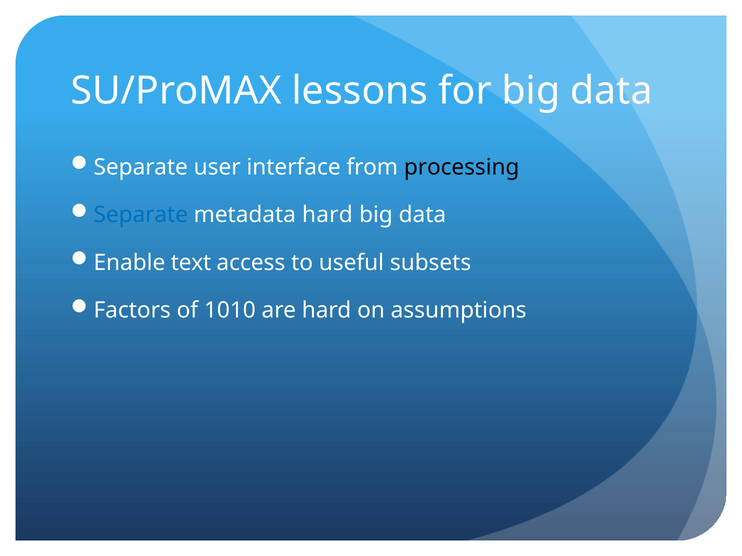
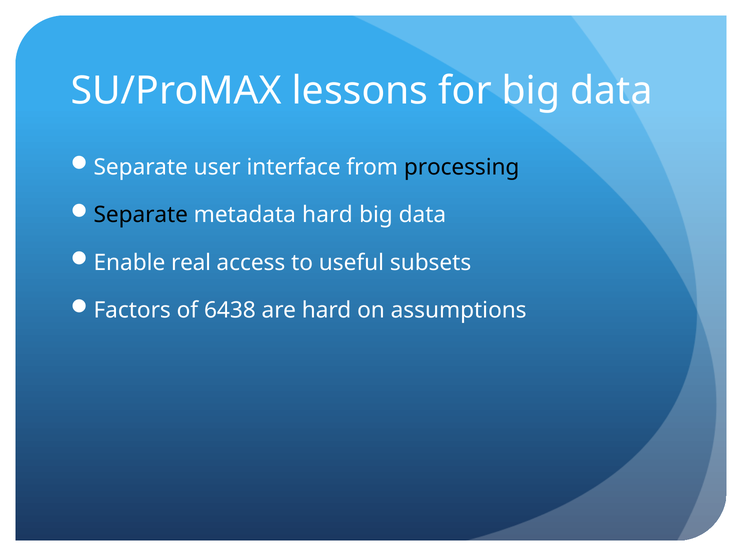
Separate at (141, 215) colour: blue -> black
text: text -> real
1010: 1010 -> 6438
